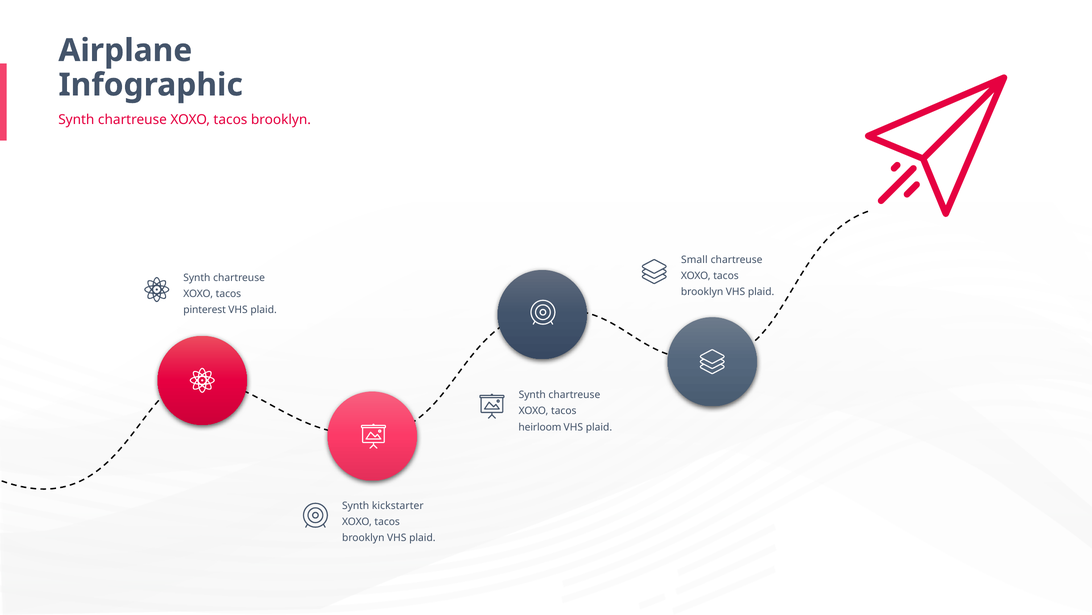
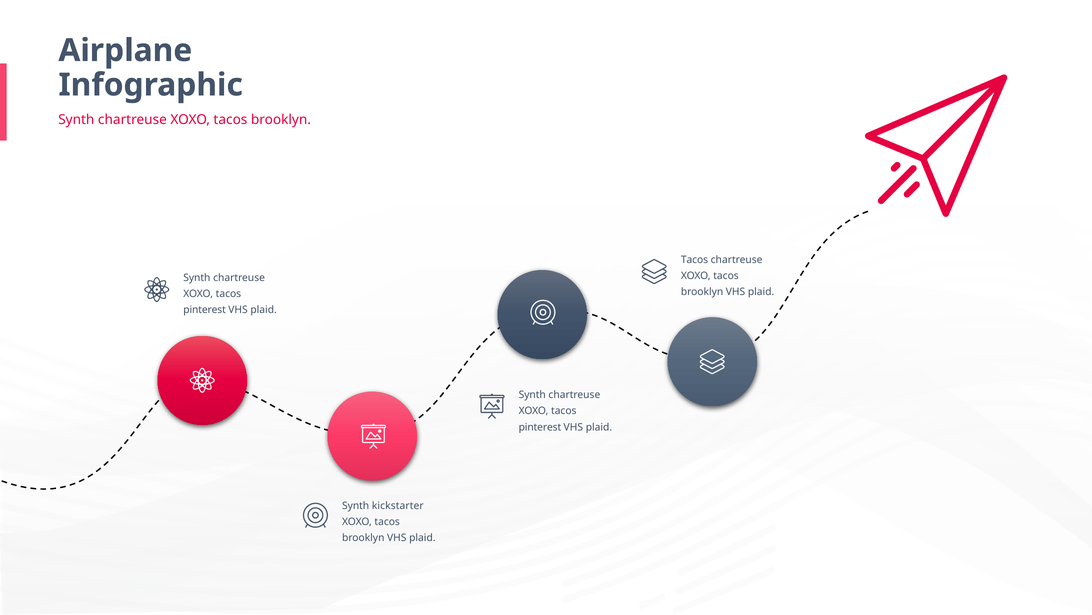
Small at (694, 260): Small -> Tacos
heirloom at (540, 427): heirloom -> pinterest
